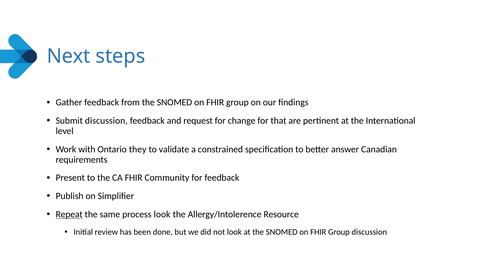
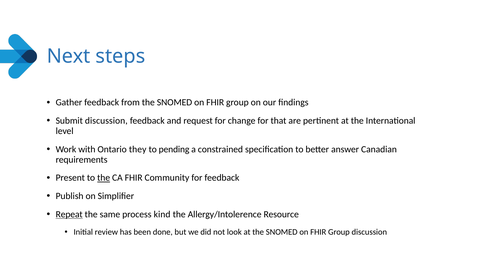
validate: validate -> pending
the at (104, 177) underline: none -> present
process look: look -> kind
